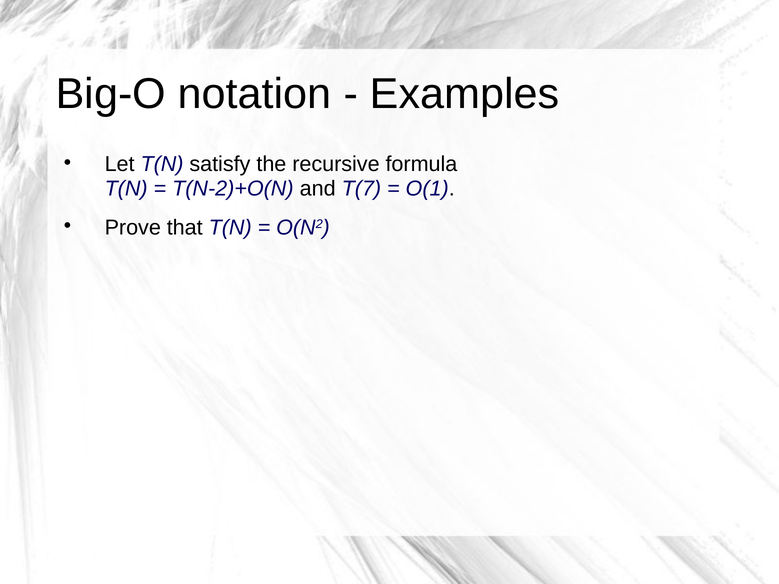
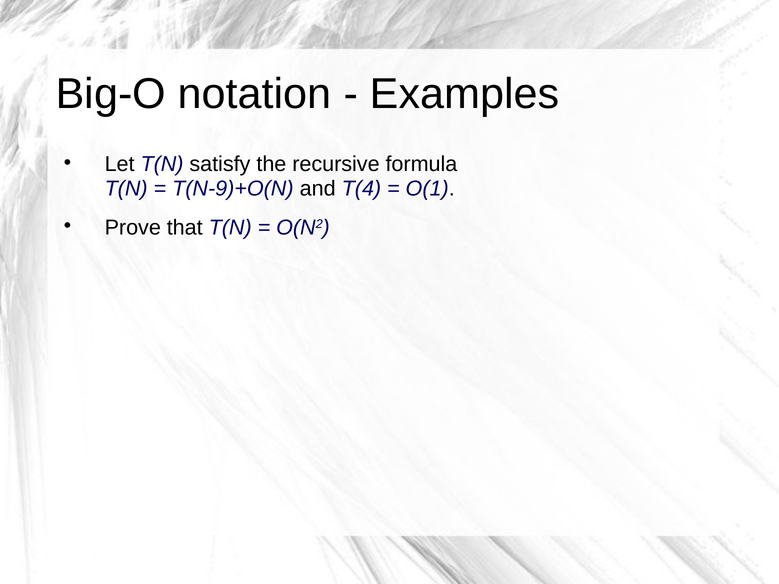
T(N-2)+O(N: T(N-2)+O(N -> T(N-9)+O(N
T(7: T(7 -> T(4
